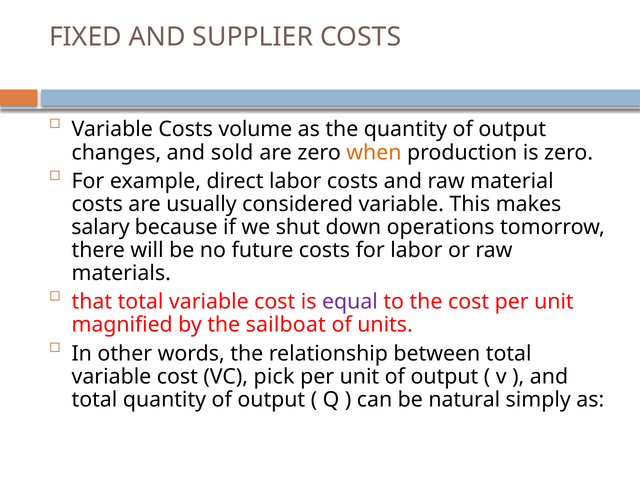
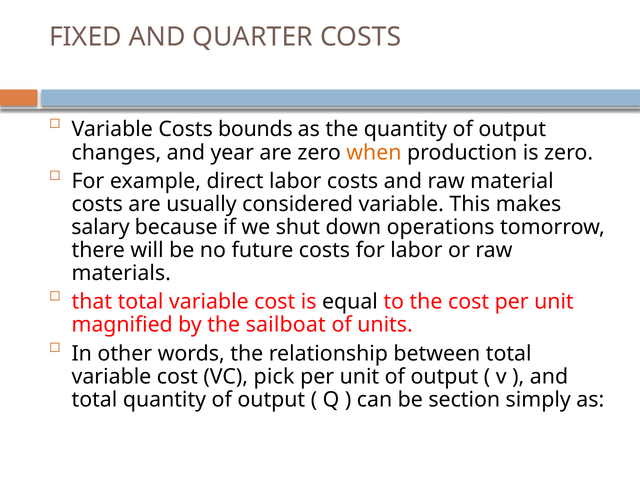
SUPPLIER: SUPPLIER -> QUARTER
volume: volume -> bounds
sold: sold -> year
equal colour: purple -> black
natural: natural -> section
